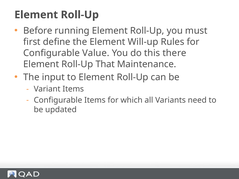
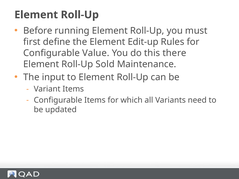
Will-up: Will-up -> Edit-up
That: That -> Sold
